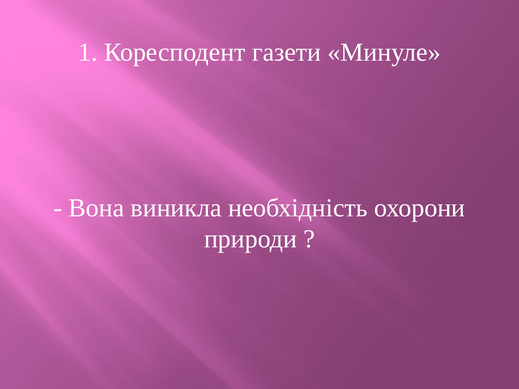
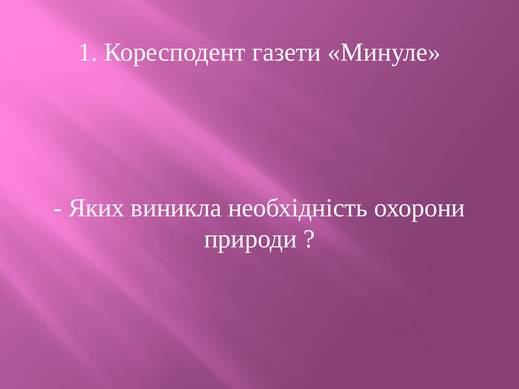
Вона: Вона -> Яких
